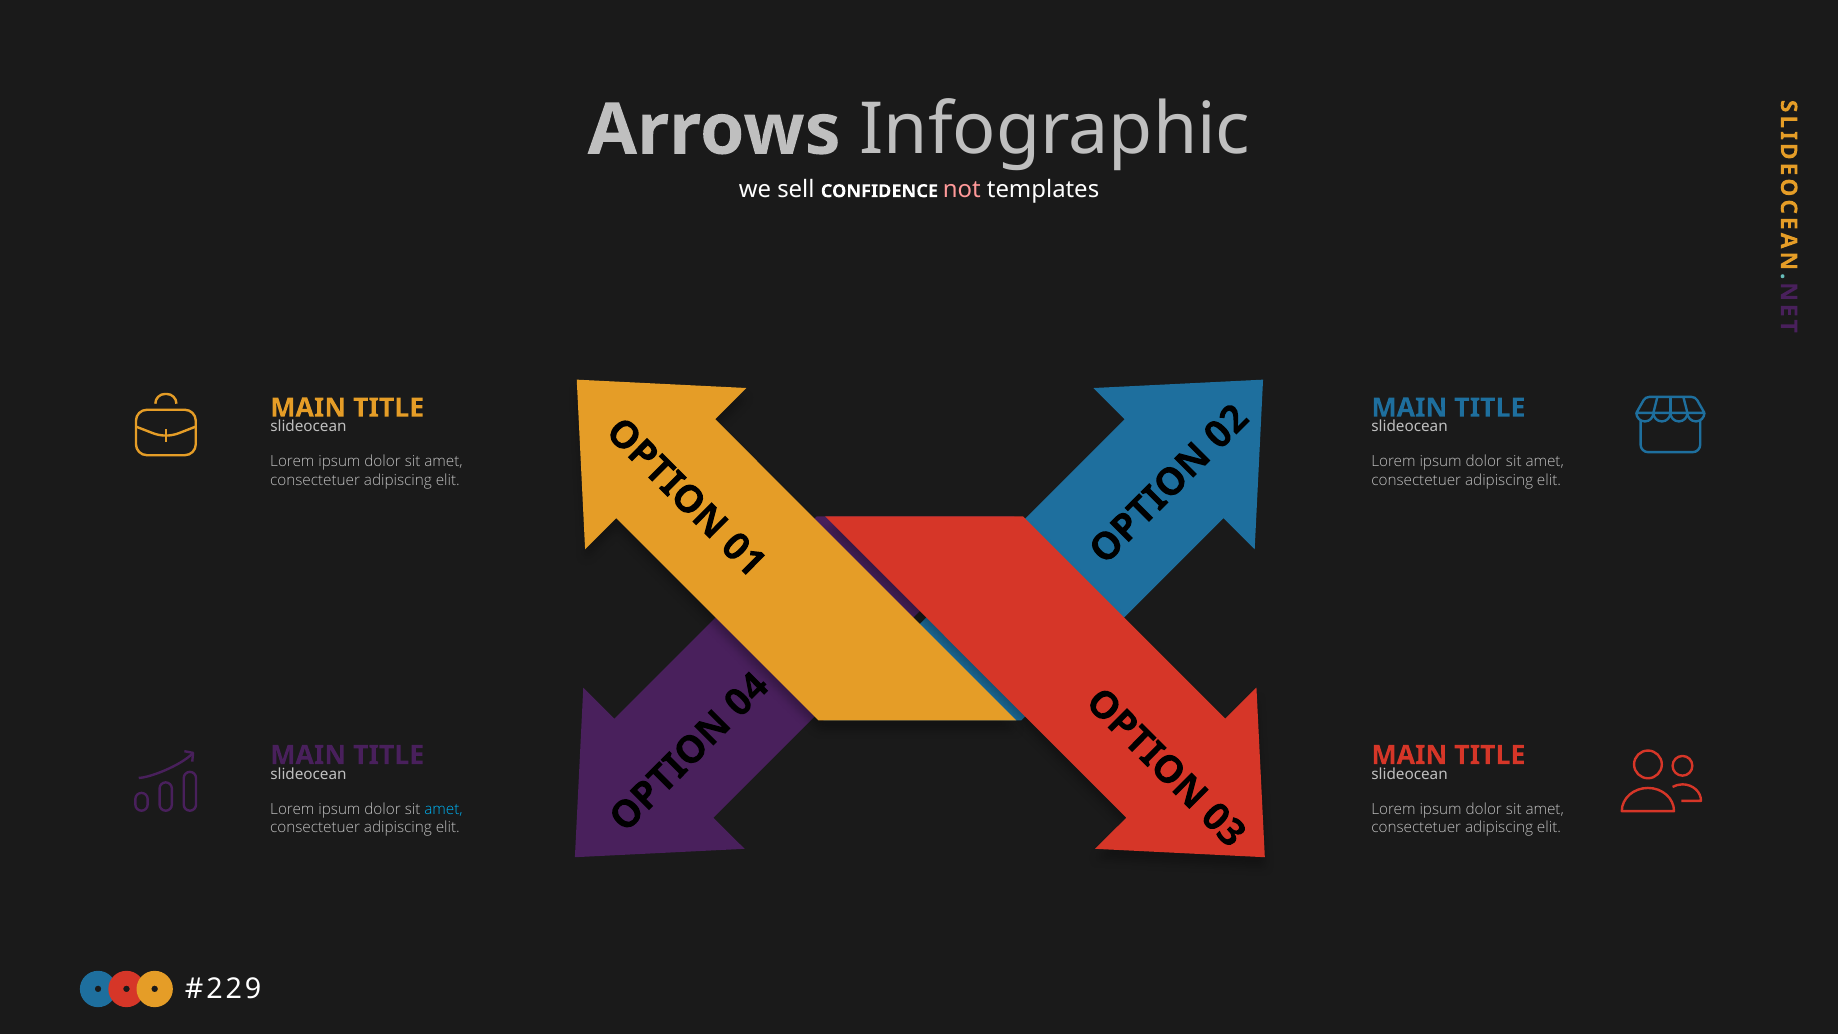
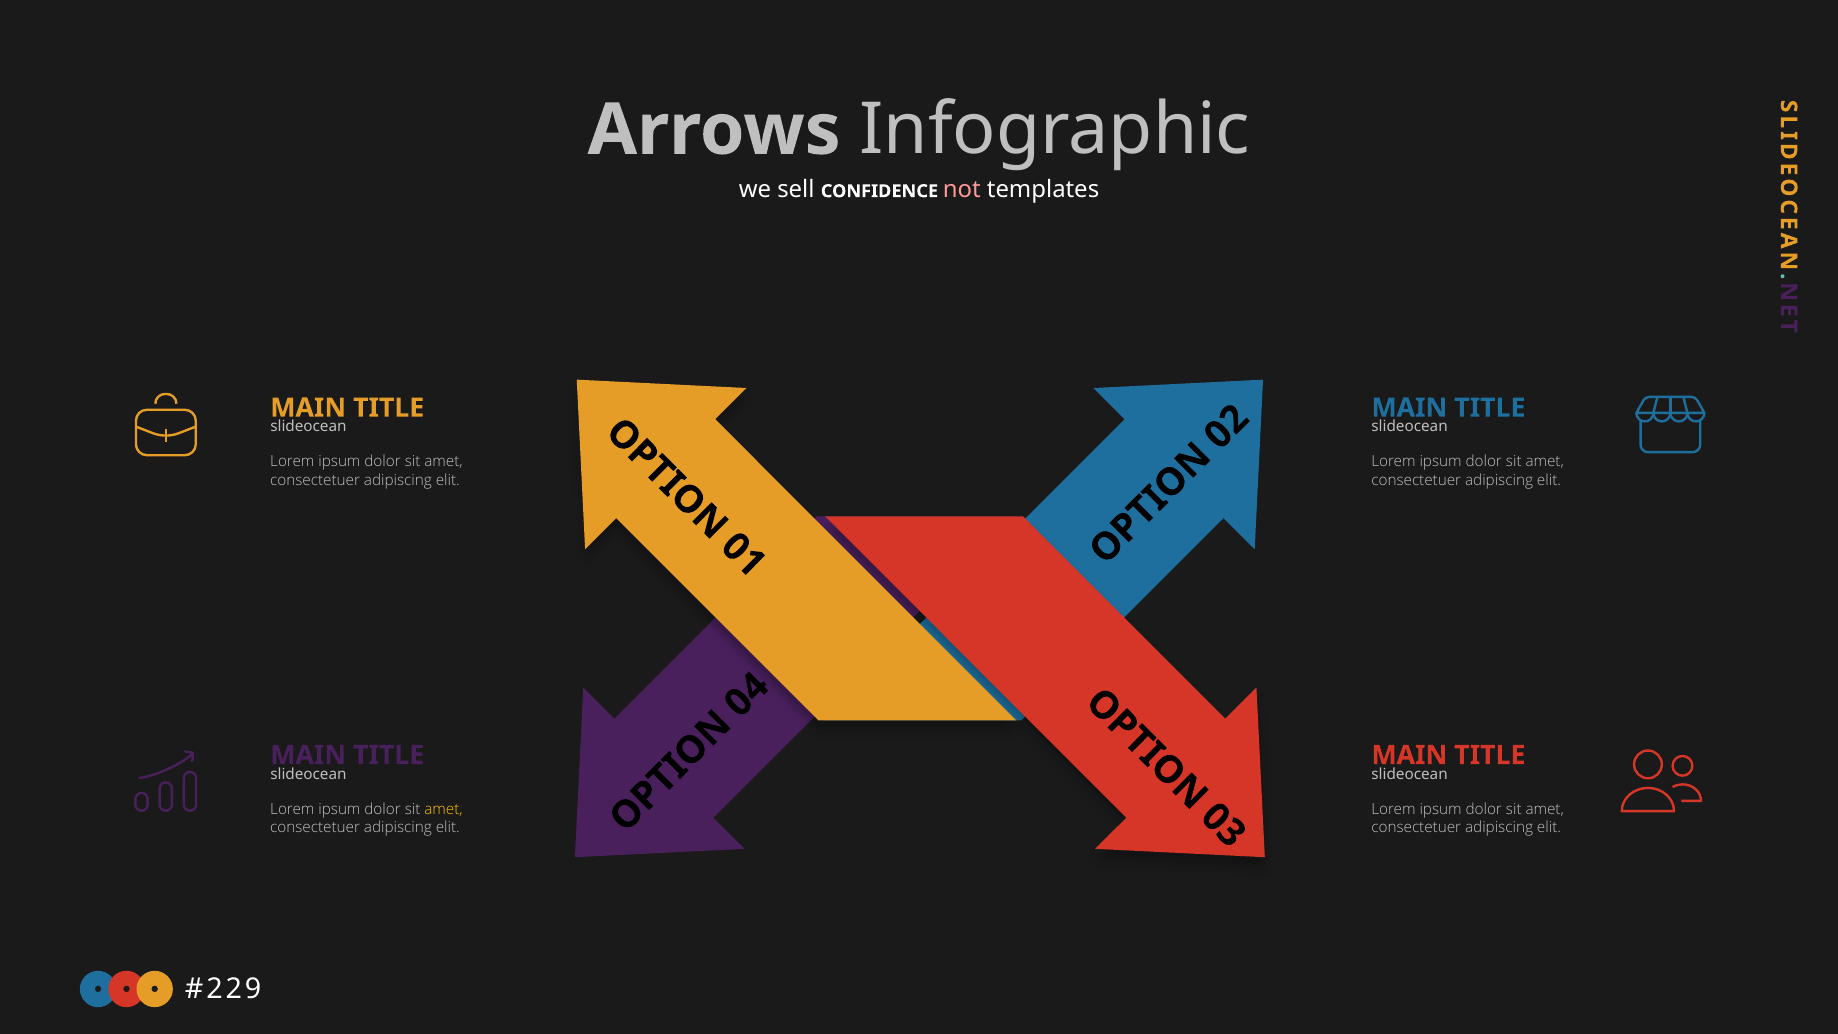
amet at (444, 809) colour: light blue -> yellow
